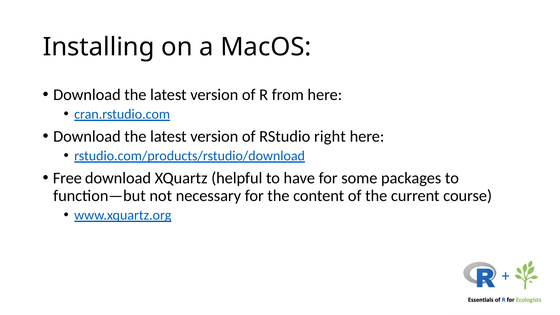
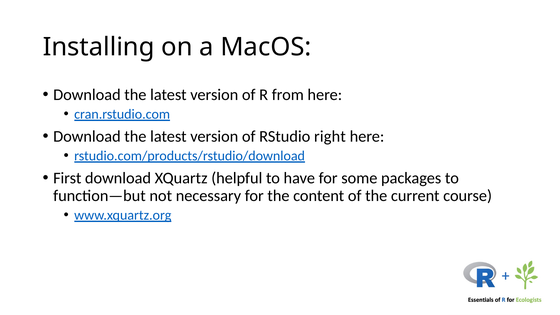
Free: Free -> First
